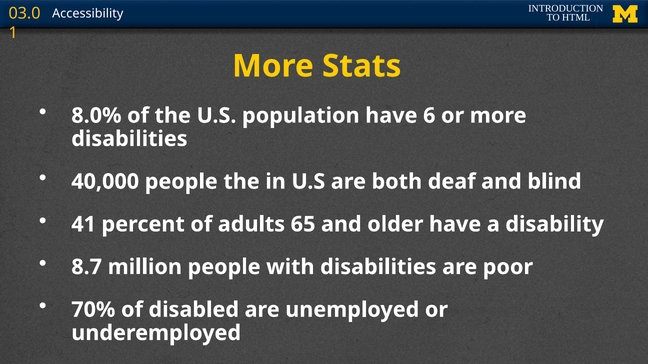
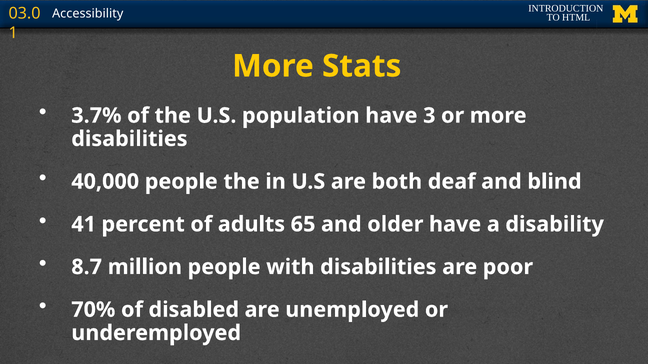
8.0%: 8.0% -> 3.7%
6: 6 -> 3
